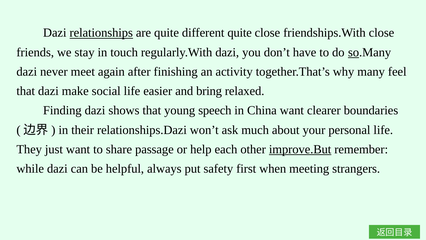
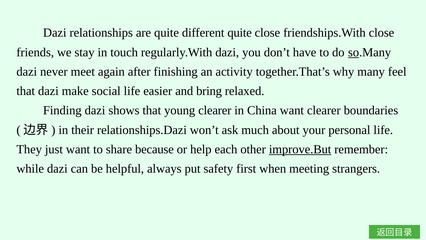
relationships underline: present -> none
young speech: speech -> clearer
passage: passage -> because
